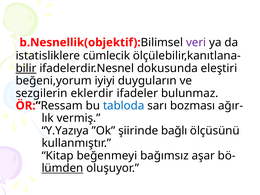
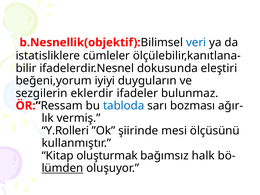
veri colour: purple -> blue
cümlecik: cümlecik -> cümleler
bilir underline: present -> none
Y.Yazıya: Y.Yazıya -> Y.Rolleri
bağlı: bağlı -> mesi
beğenmeyi: beğenmeyi -> oluşturmak
aşar: aşar -> halk
